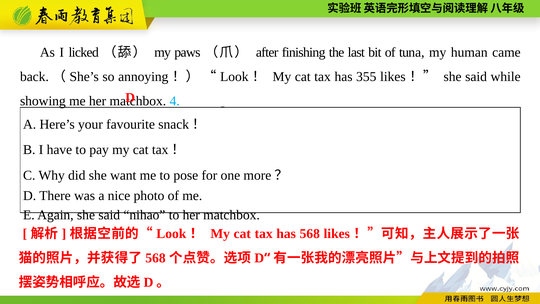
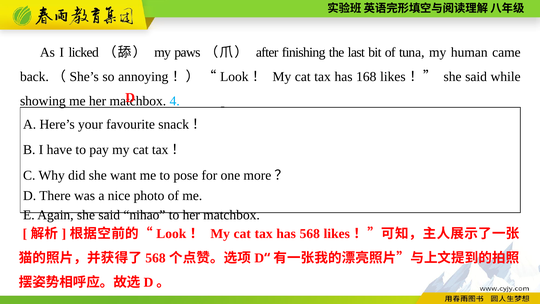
355: 355 -> 168
